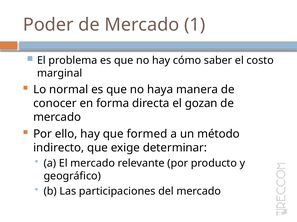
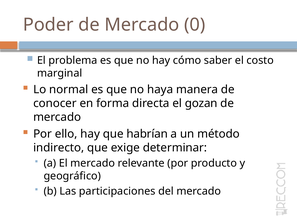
1: 1 -> 0
formed: formed -> habrían
